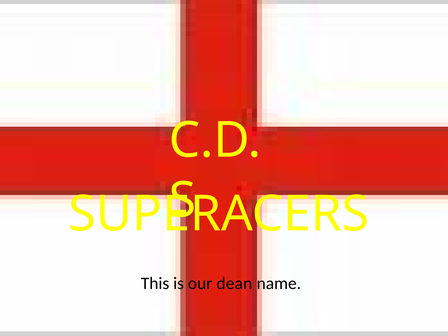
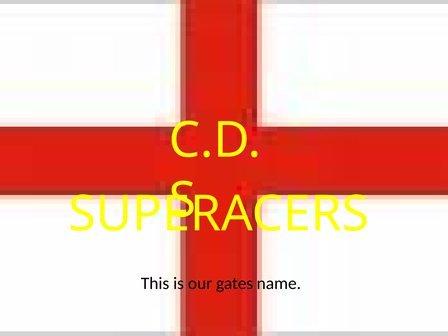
dean: dean -> gates
